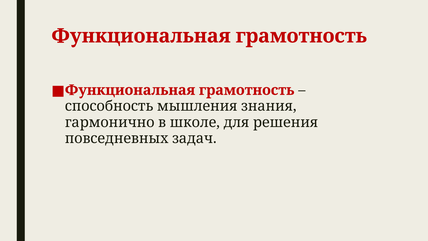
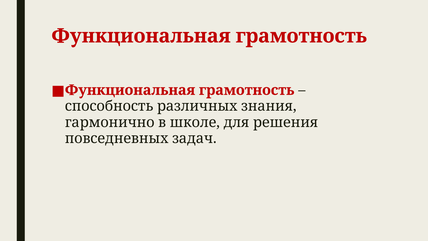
мышления: мышления -> различных
